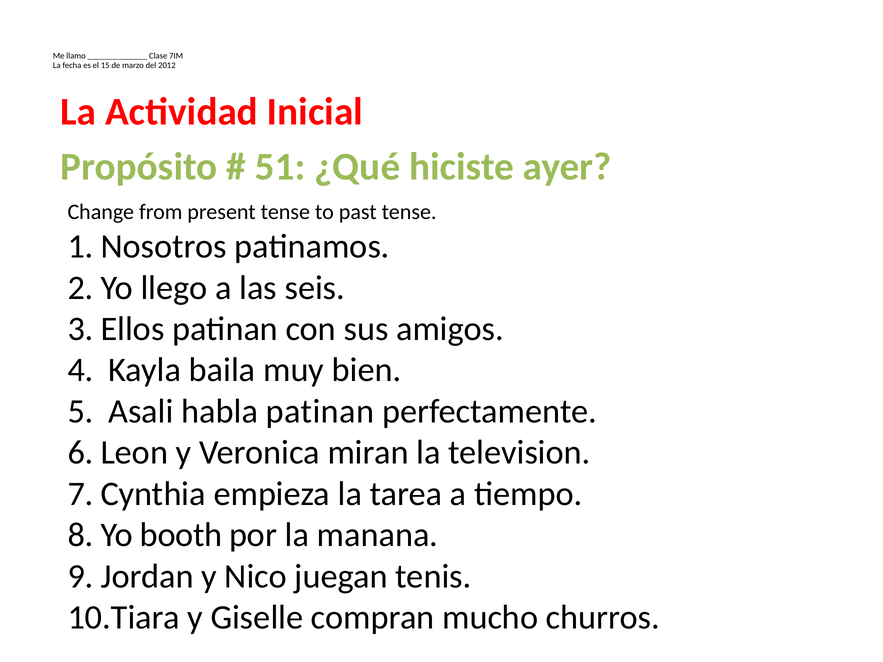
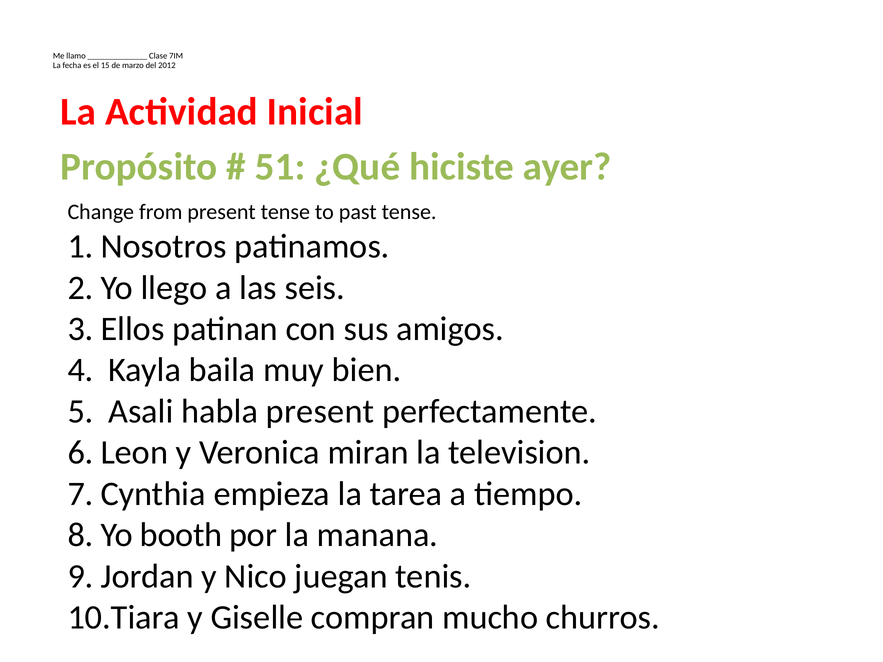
habla patinan: patinan -> present
